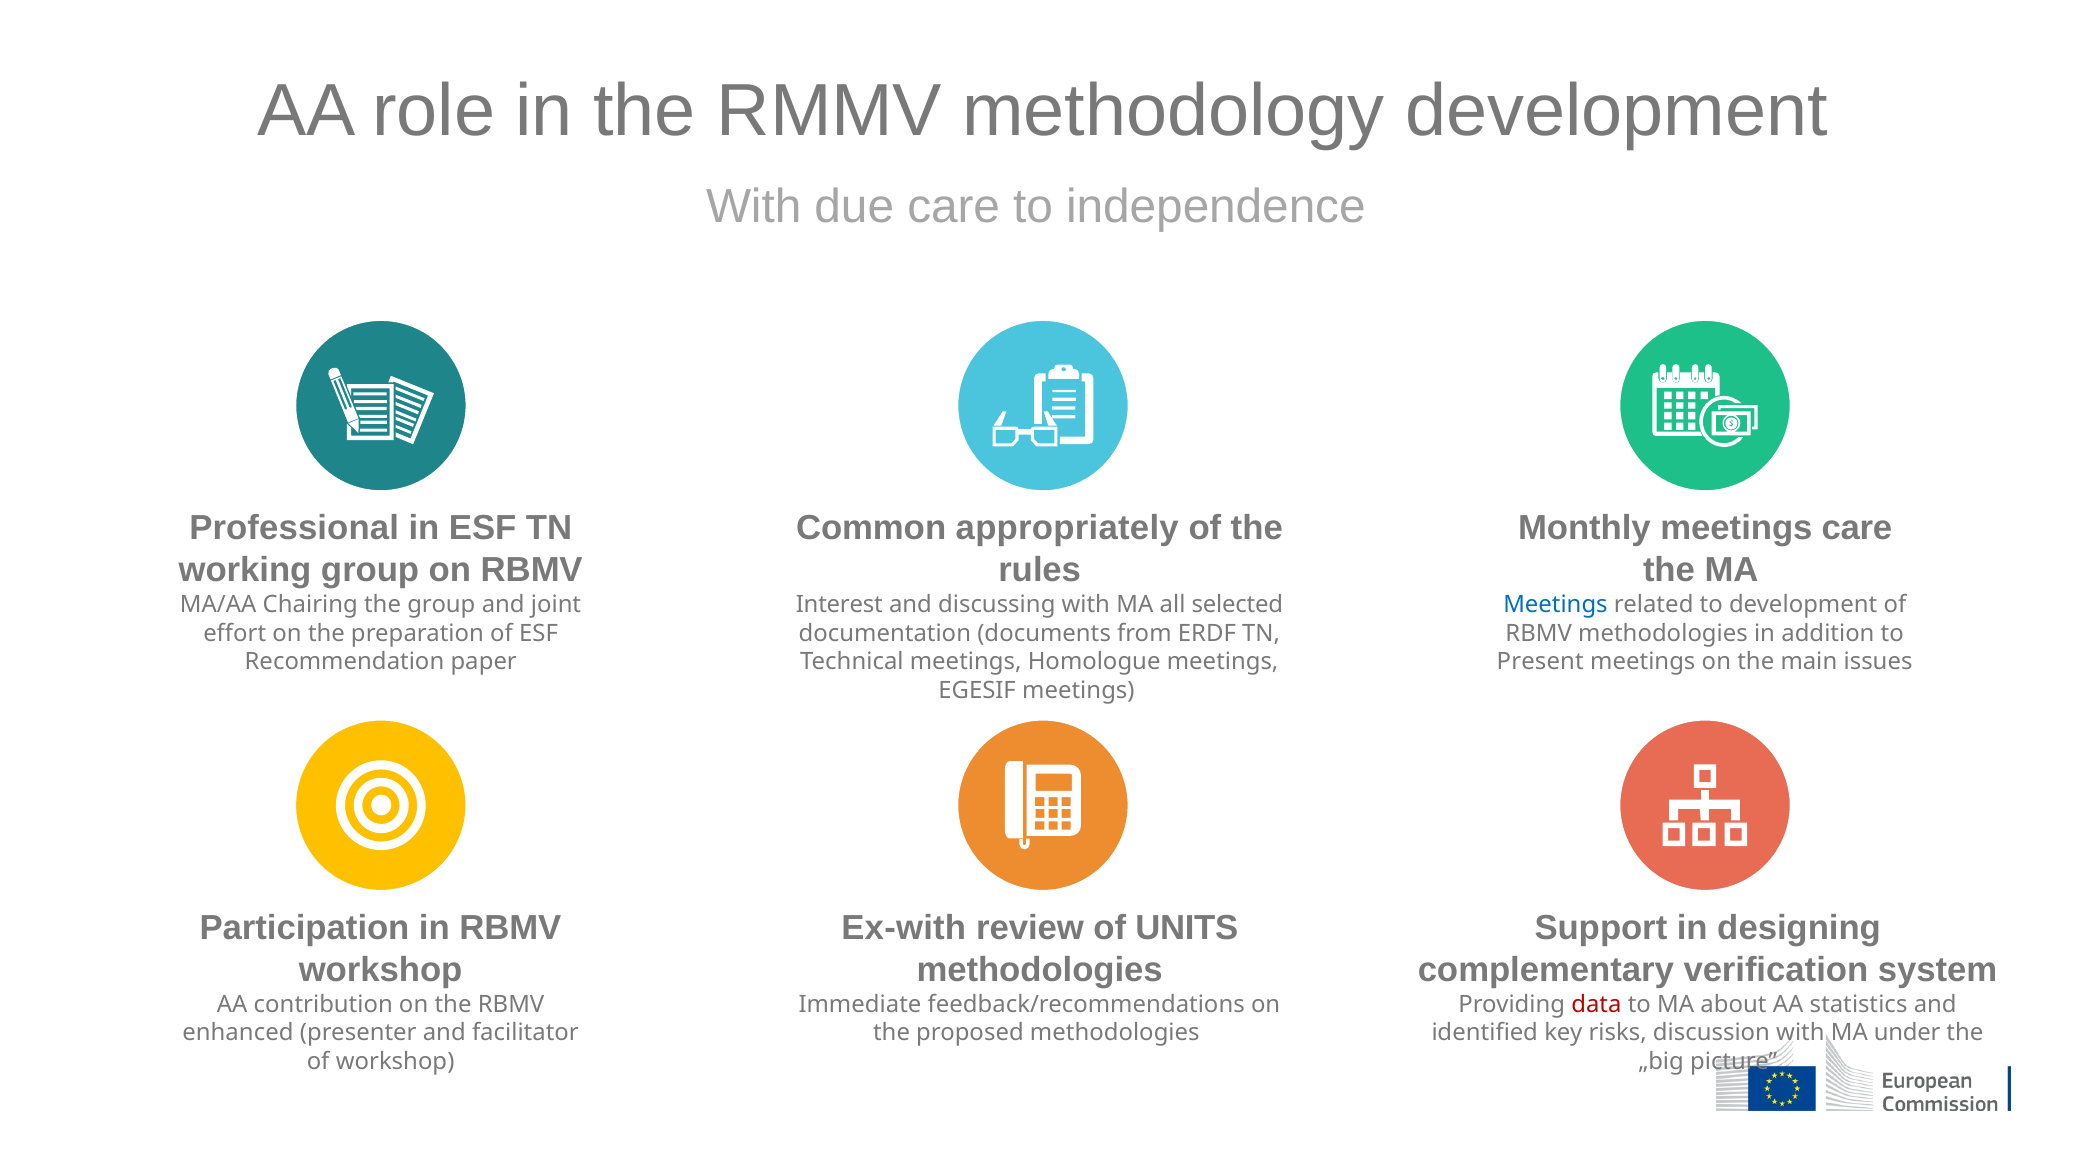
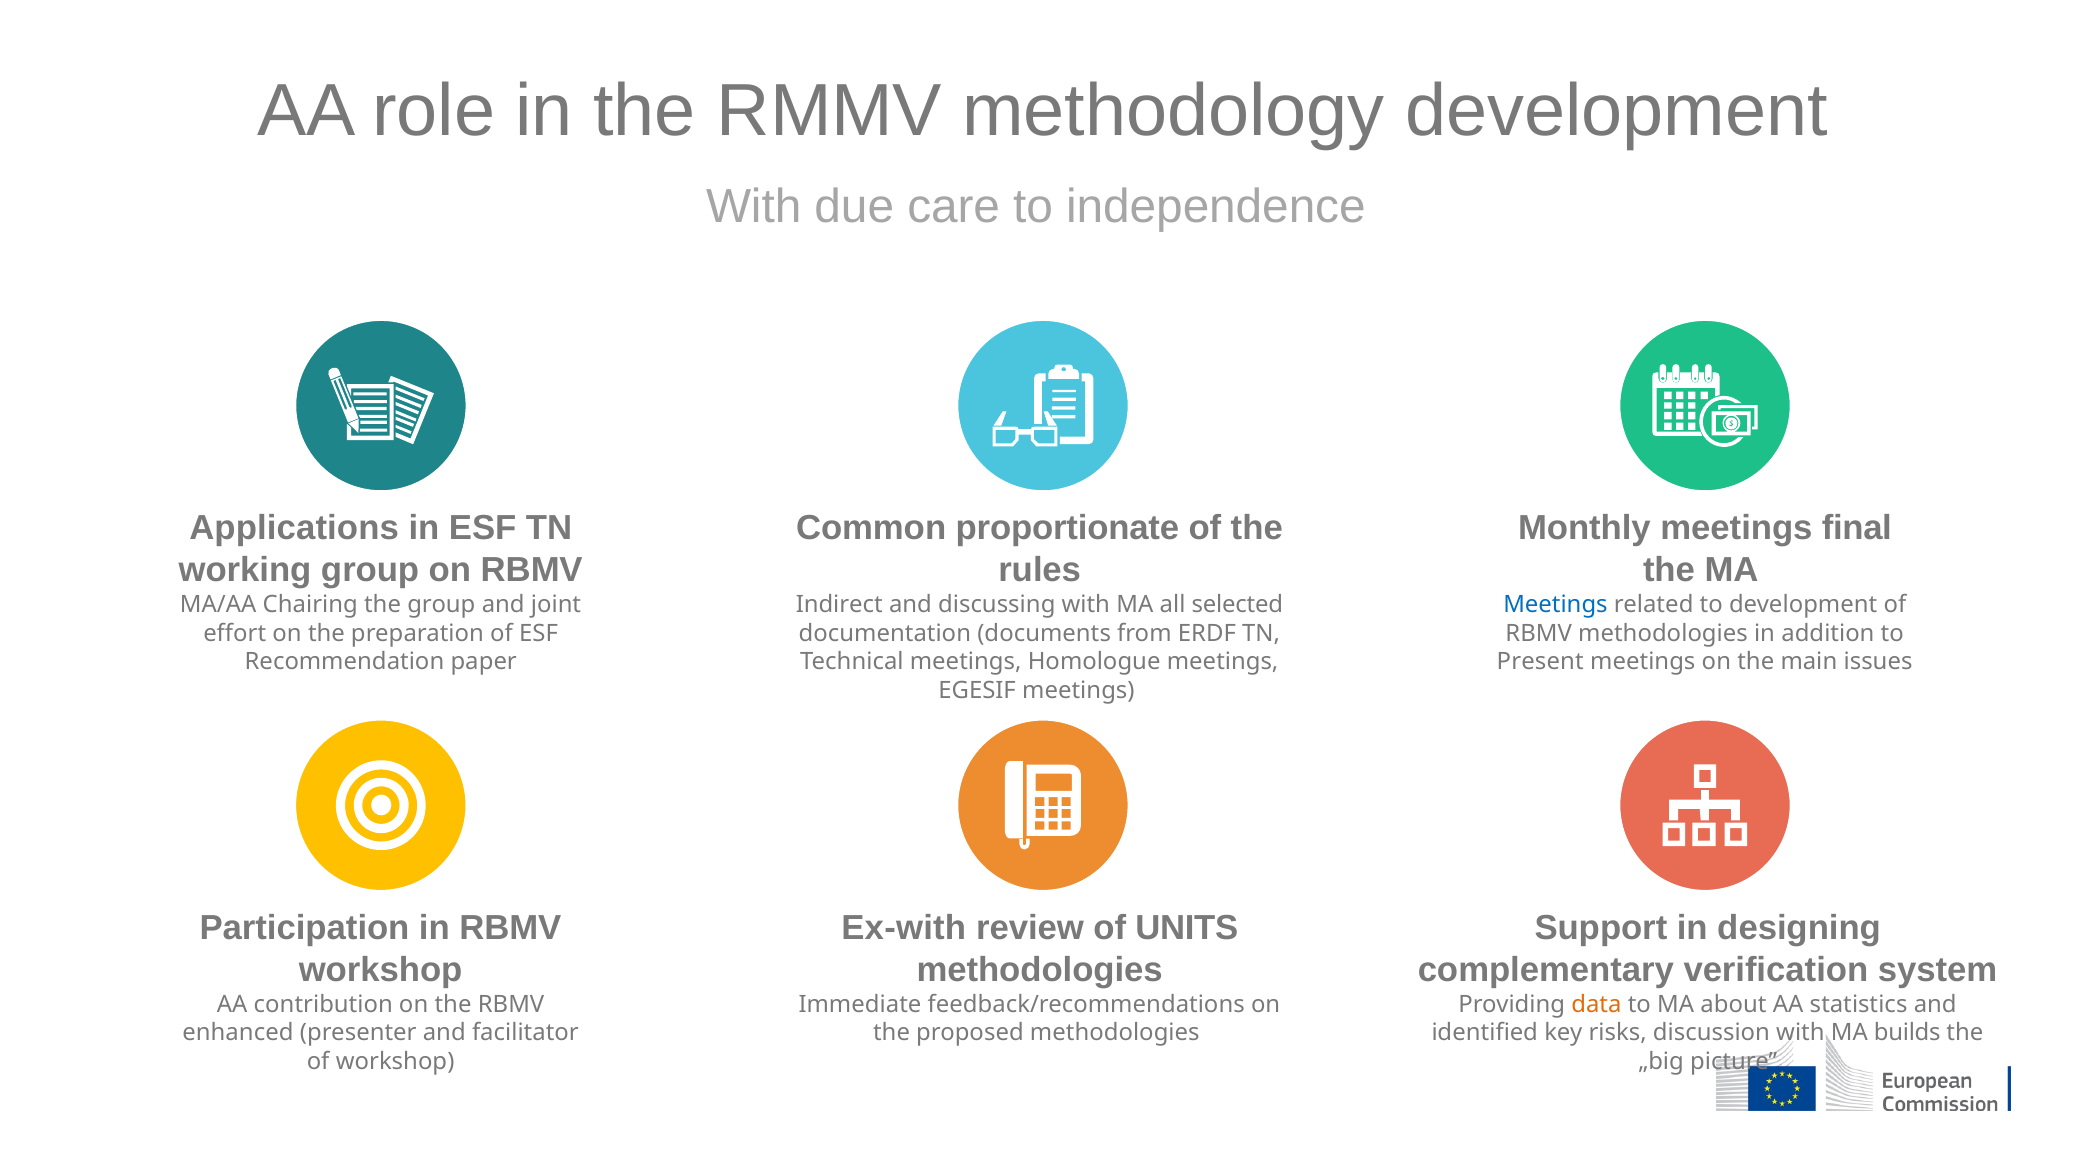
Professional: Professional -> Applications
appropriately: appropriately -> proportionate
meetings care: care -> final
Interest: Interest -> Indirect
data colour: red -> orange
under: under -> builds
